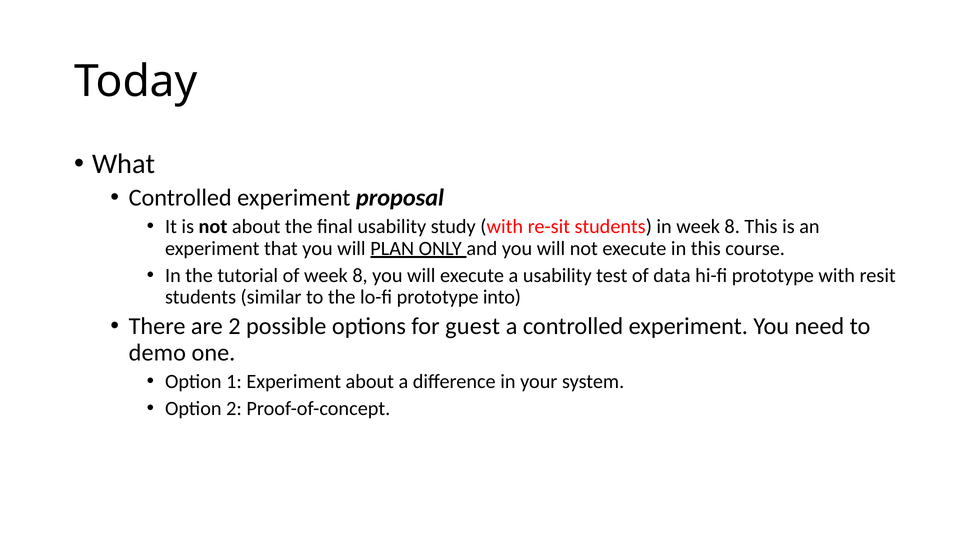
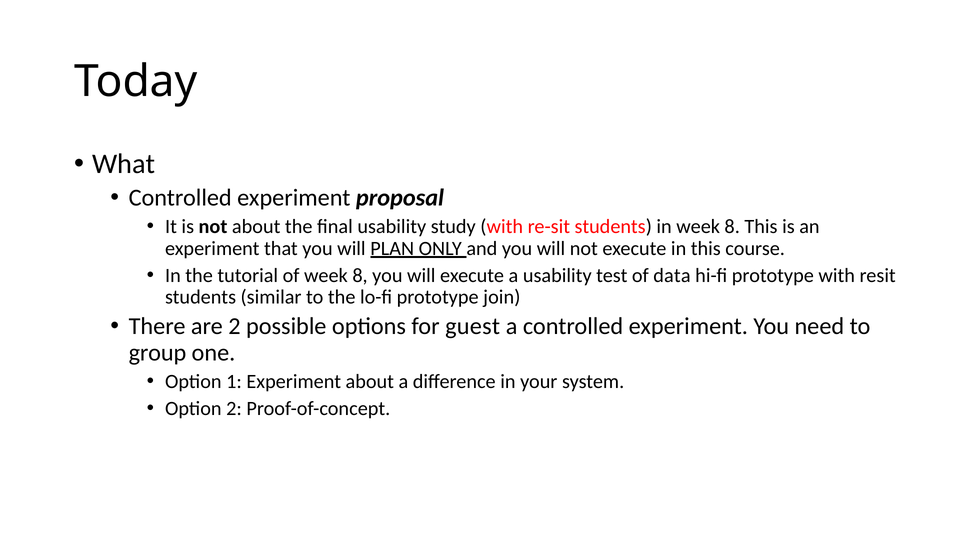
into: into -> join
demo: demo -> group
